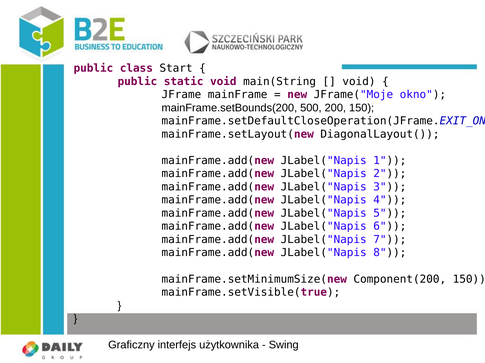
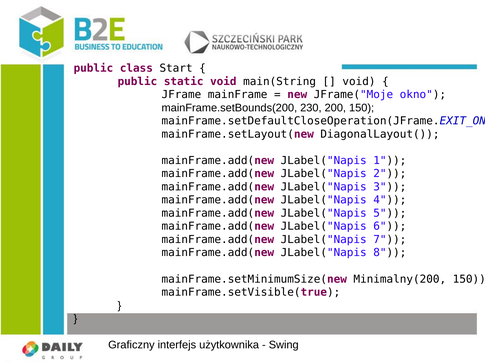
500: 500 -> 230
Component(200: Component(200 -> Minimalny(200
